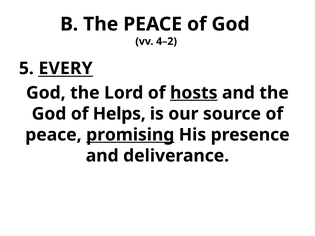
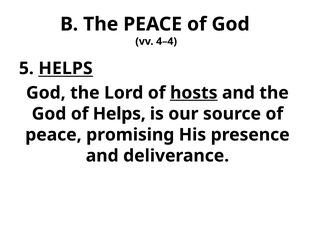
4–2: 4–2 -> 4–4
5 EVERY: EVERY -> HELPS
promising underline: present -> none
